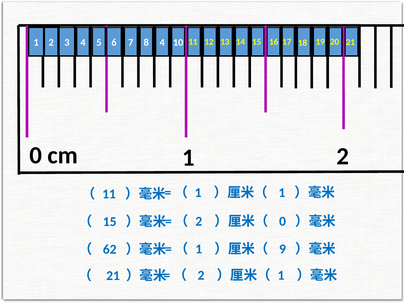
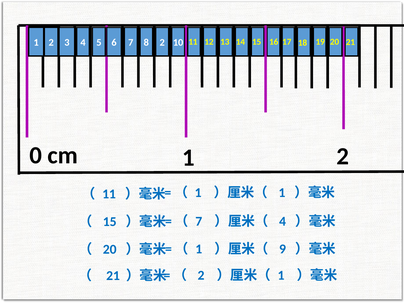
8 4: 4 -> 2
2 at (199, 221): 2 -> 7
0 at (283, 221): 0 -> 4
62 at (110, 249): 62 -> 20
